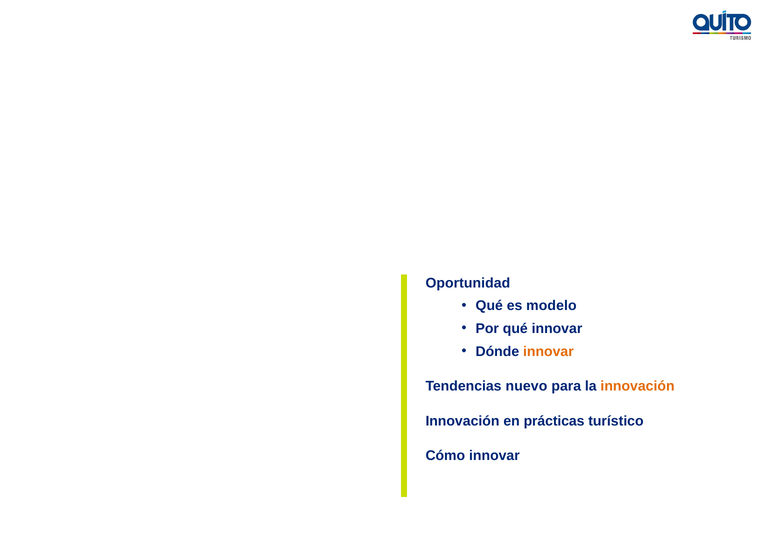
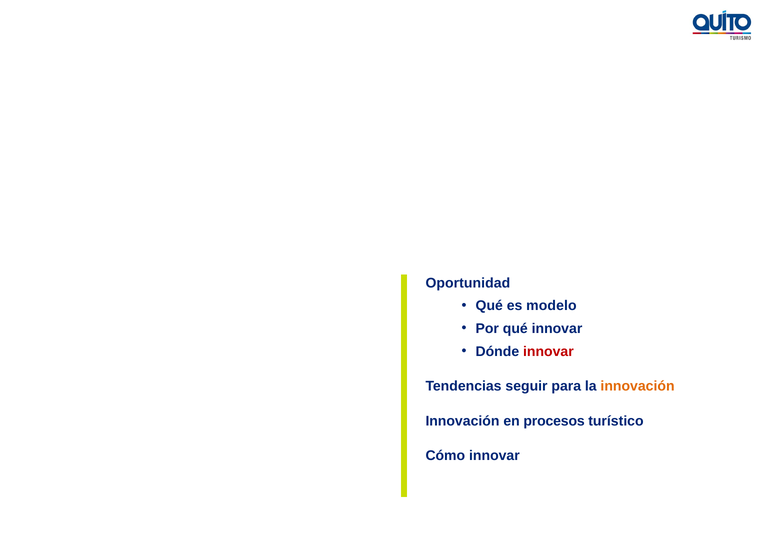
innovar at (548, 351) colour: orange -> red
nuevo: nuevo -> seguir
prácticas: prácticas -> procesos
